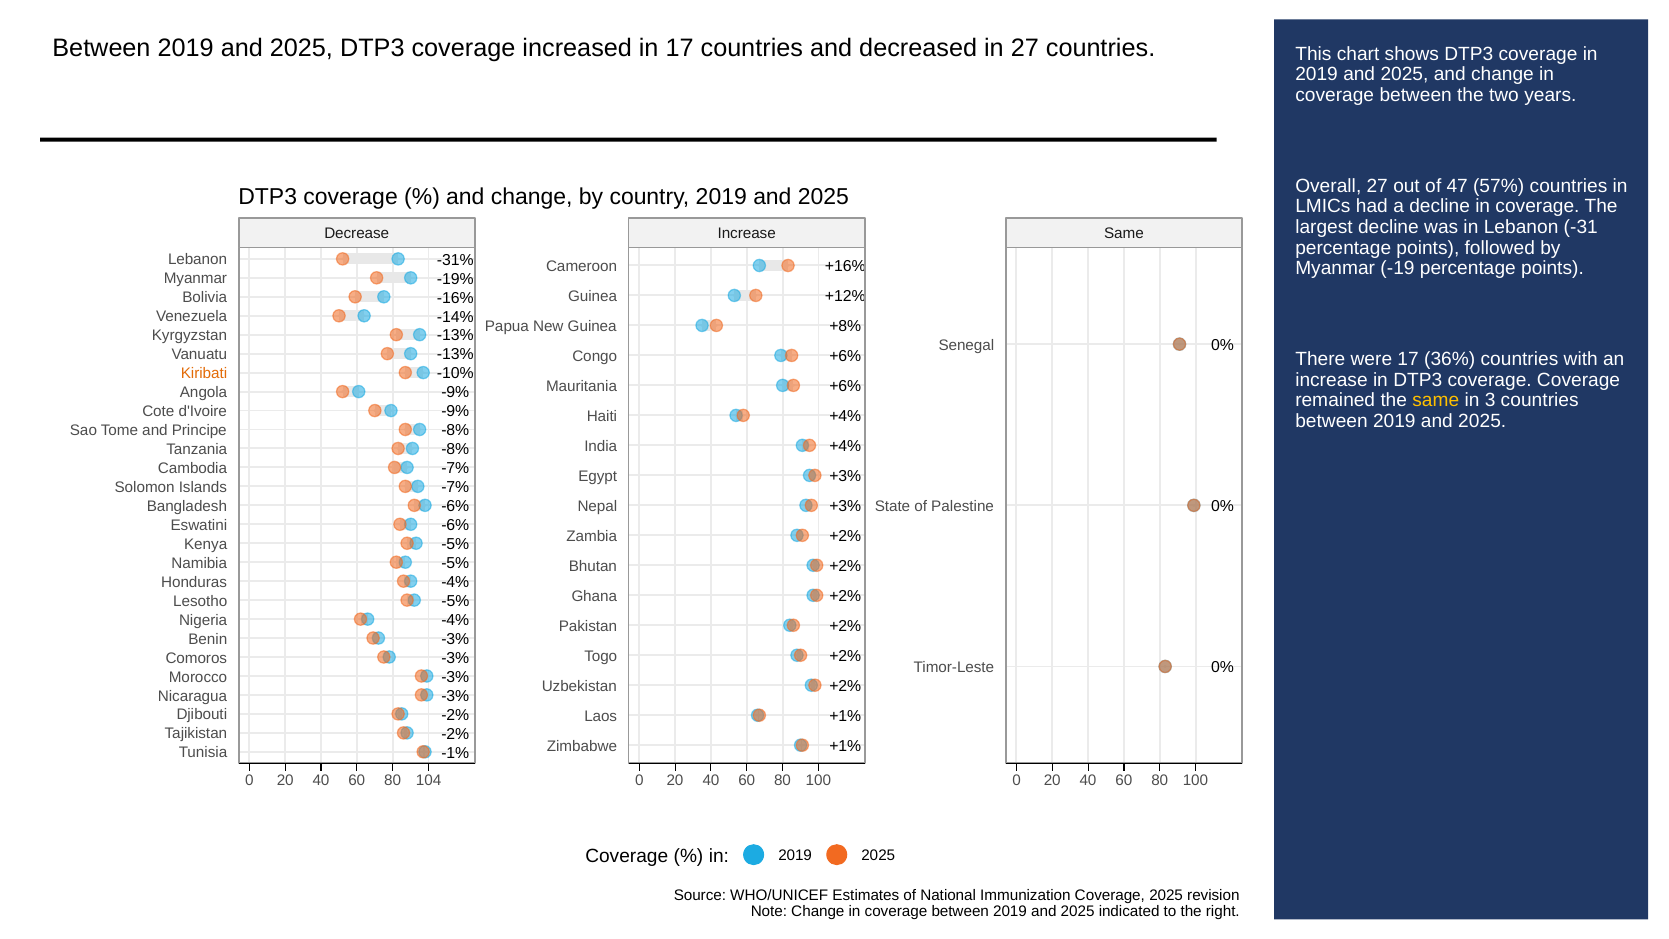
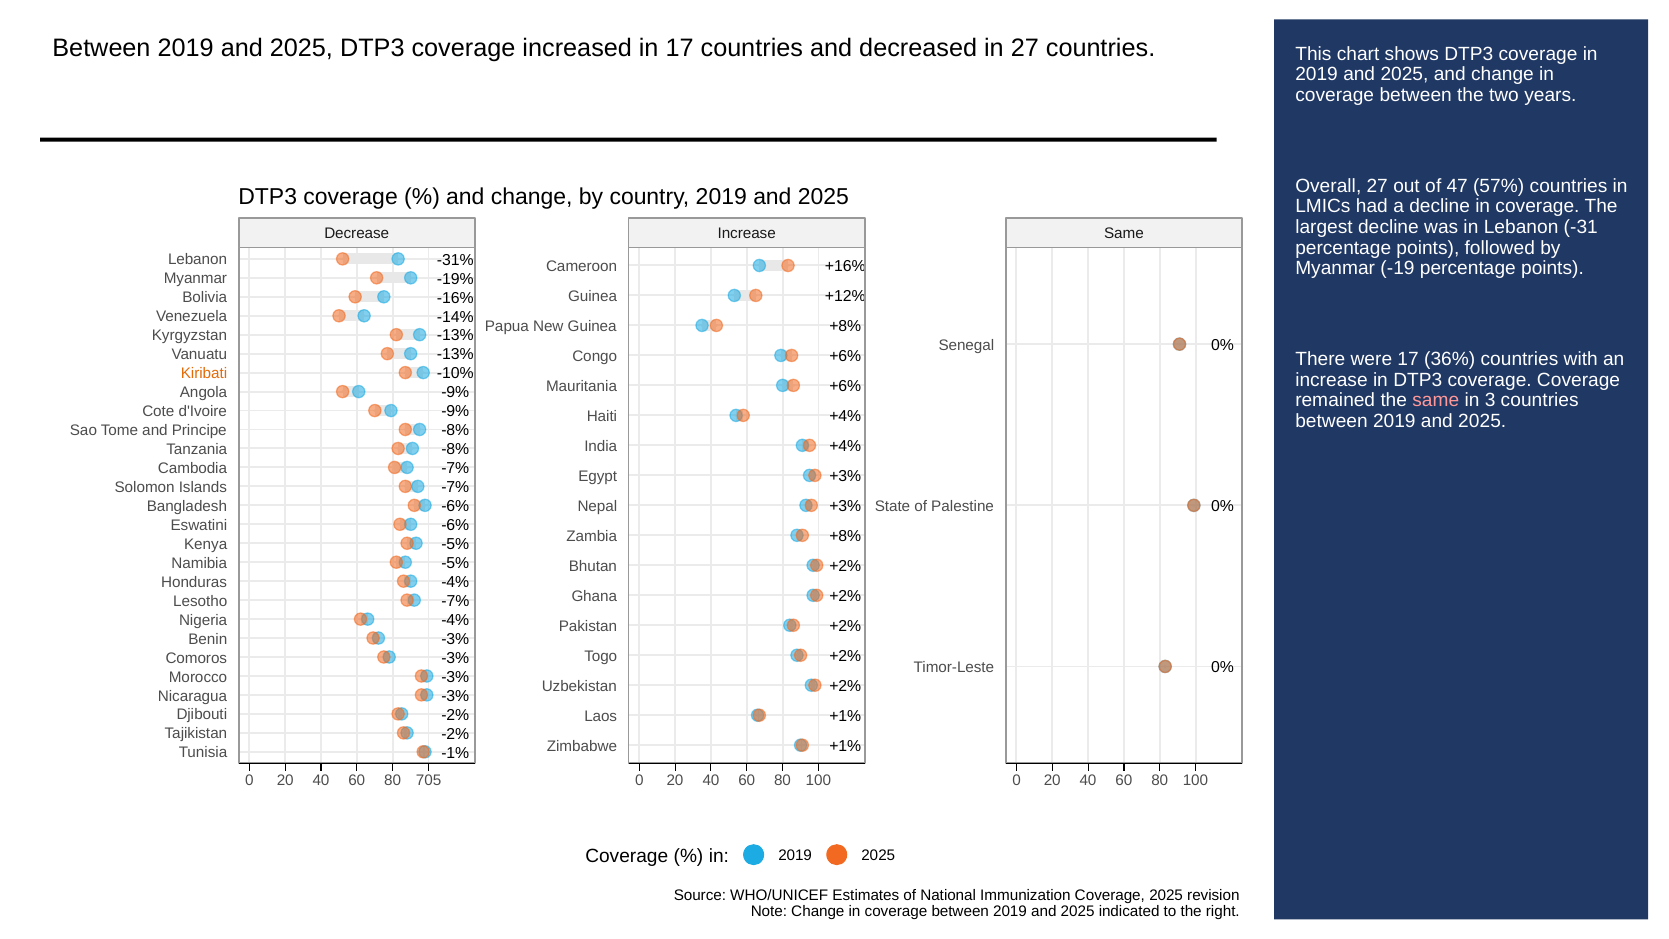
same at (1436, 400) colour: yellow -> pink
+2% at (845, 536): +2% -> +8%
-5% at (455, 601): -5% -> -7%
104: 104 -> 705
